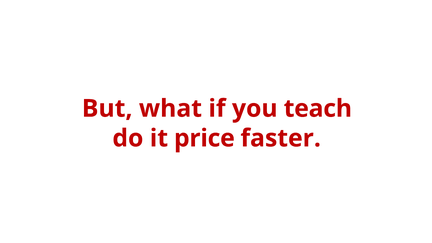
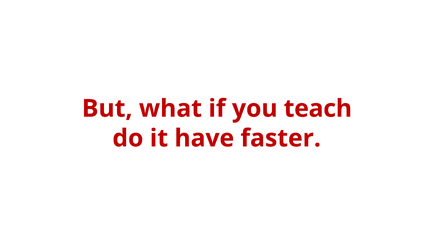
price: price -> have
